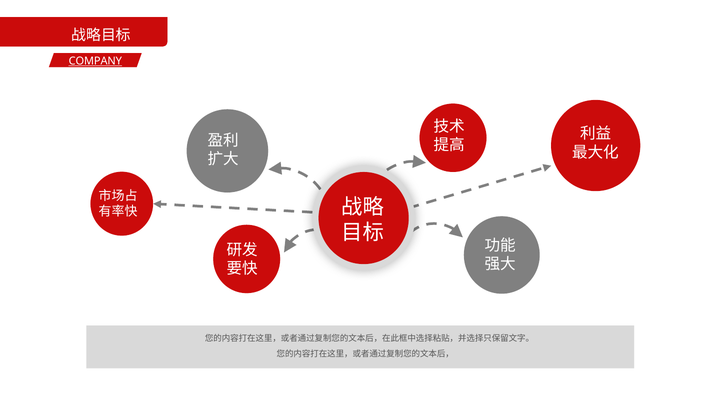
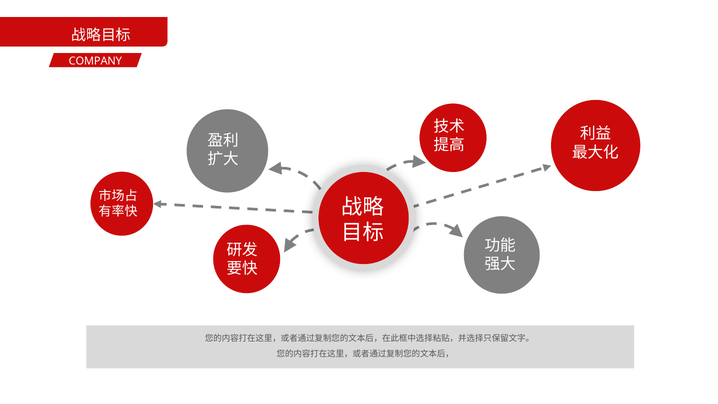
COMPANY underline: present -> none
